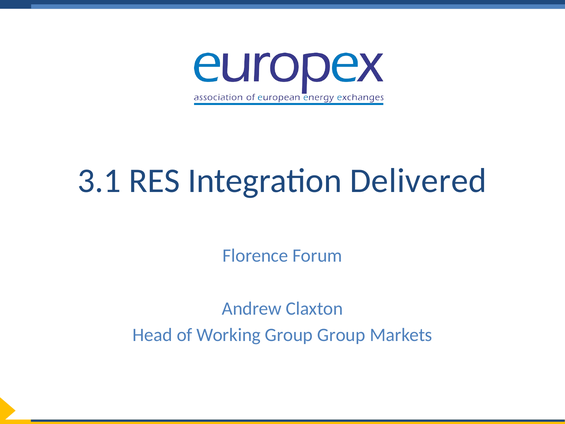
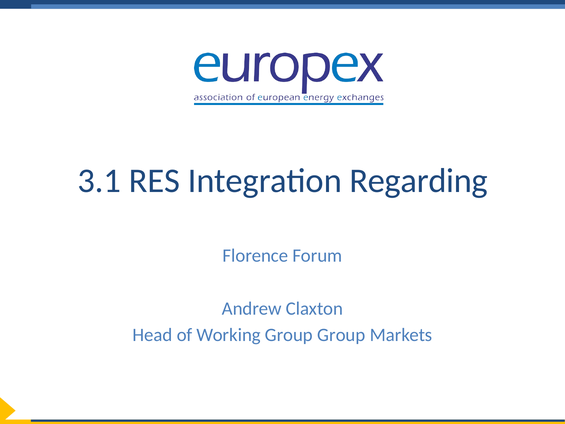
Delivered: Delivered -> Regarding
